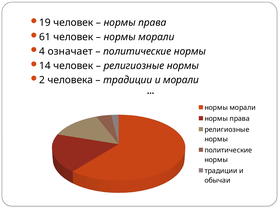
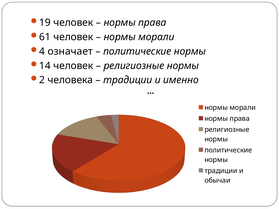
и морали: морали -> именно
